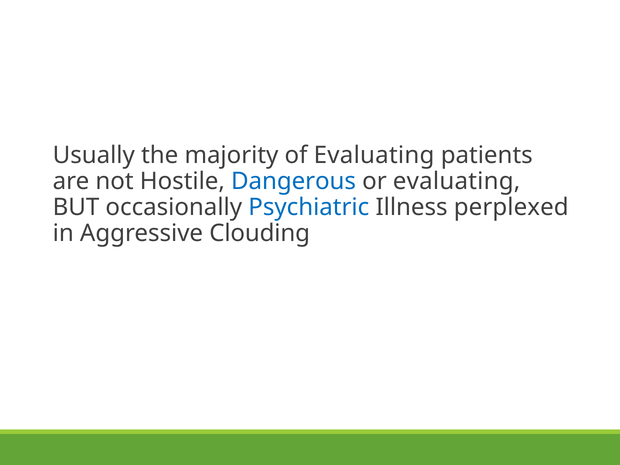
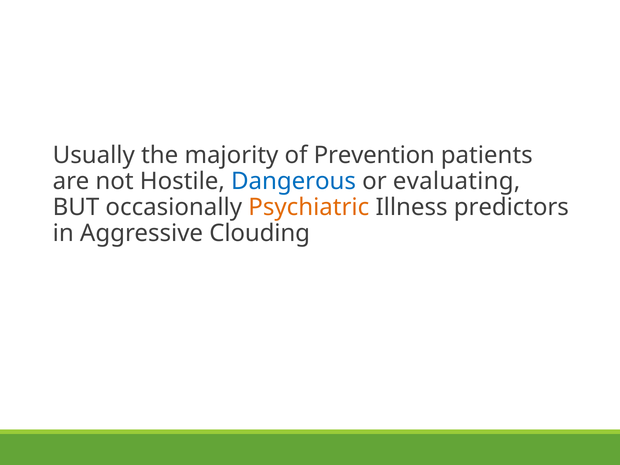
of Evaluating: Evaluating -> Prevention
Psychiatric colour: blue -> orange
perplexed: perplexed -> predictors
